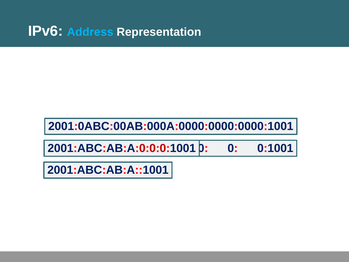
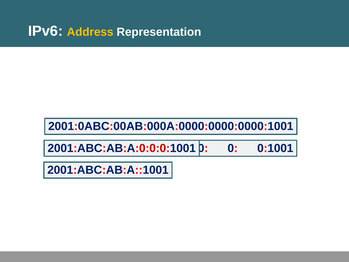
Address colour: light blue -> yellow
